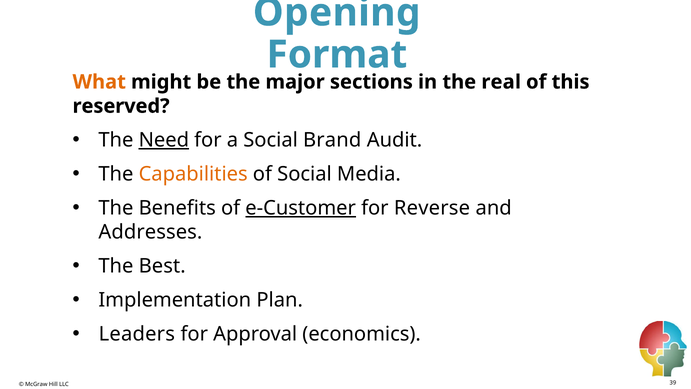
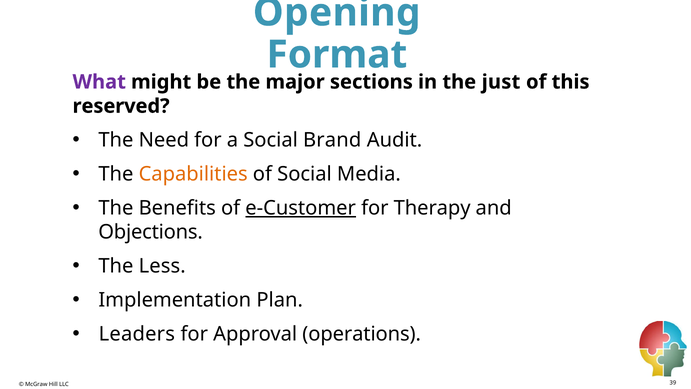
What colour: orange -> purple
real: real -> just
Need underline: present -> none
Reverse: Reverse -> Therapy
Addresses: Addresses -> Objections
Best: Best -> Less
economics: economics -> operations
